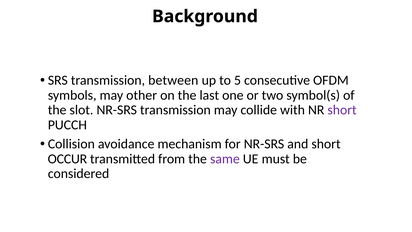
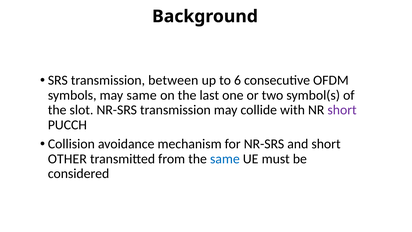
5: 5 -> 6
may other: other -> same
OCCUR: OCCUR -> OTHER
same at (225, 159) colour: purple -> blue
